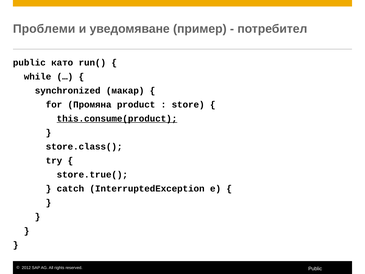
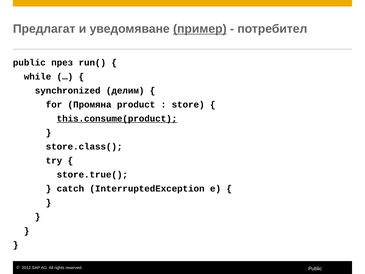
Проблеми: Проблеми -> Предлагат
пример underline: none -> present
като: като -> през
макар: макар -> делим
